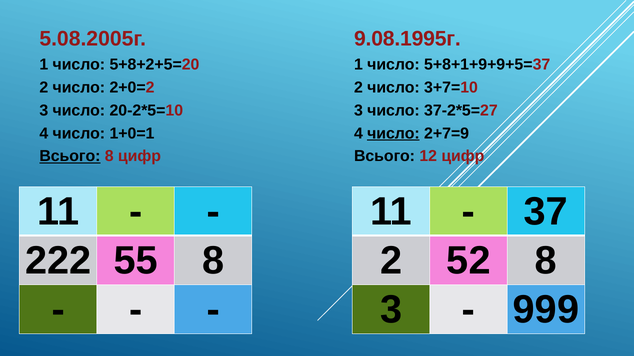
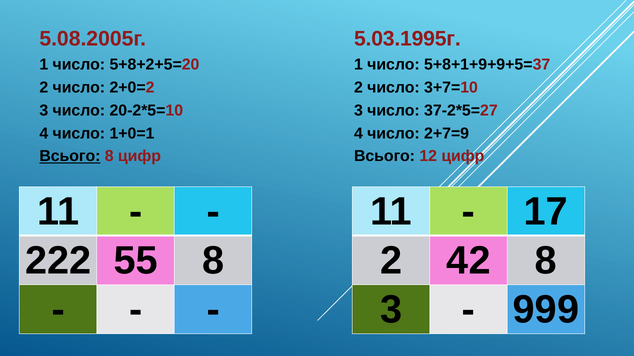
9.08.1995г: 9.08.1995г -> 5.03.1995г
число at (393, 134) underline: present -> none
37: 37 -> 17
52: 52 -> 42
